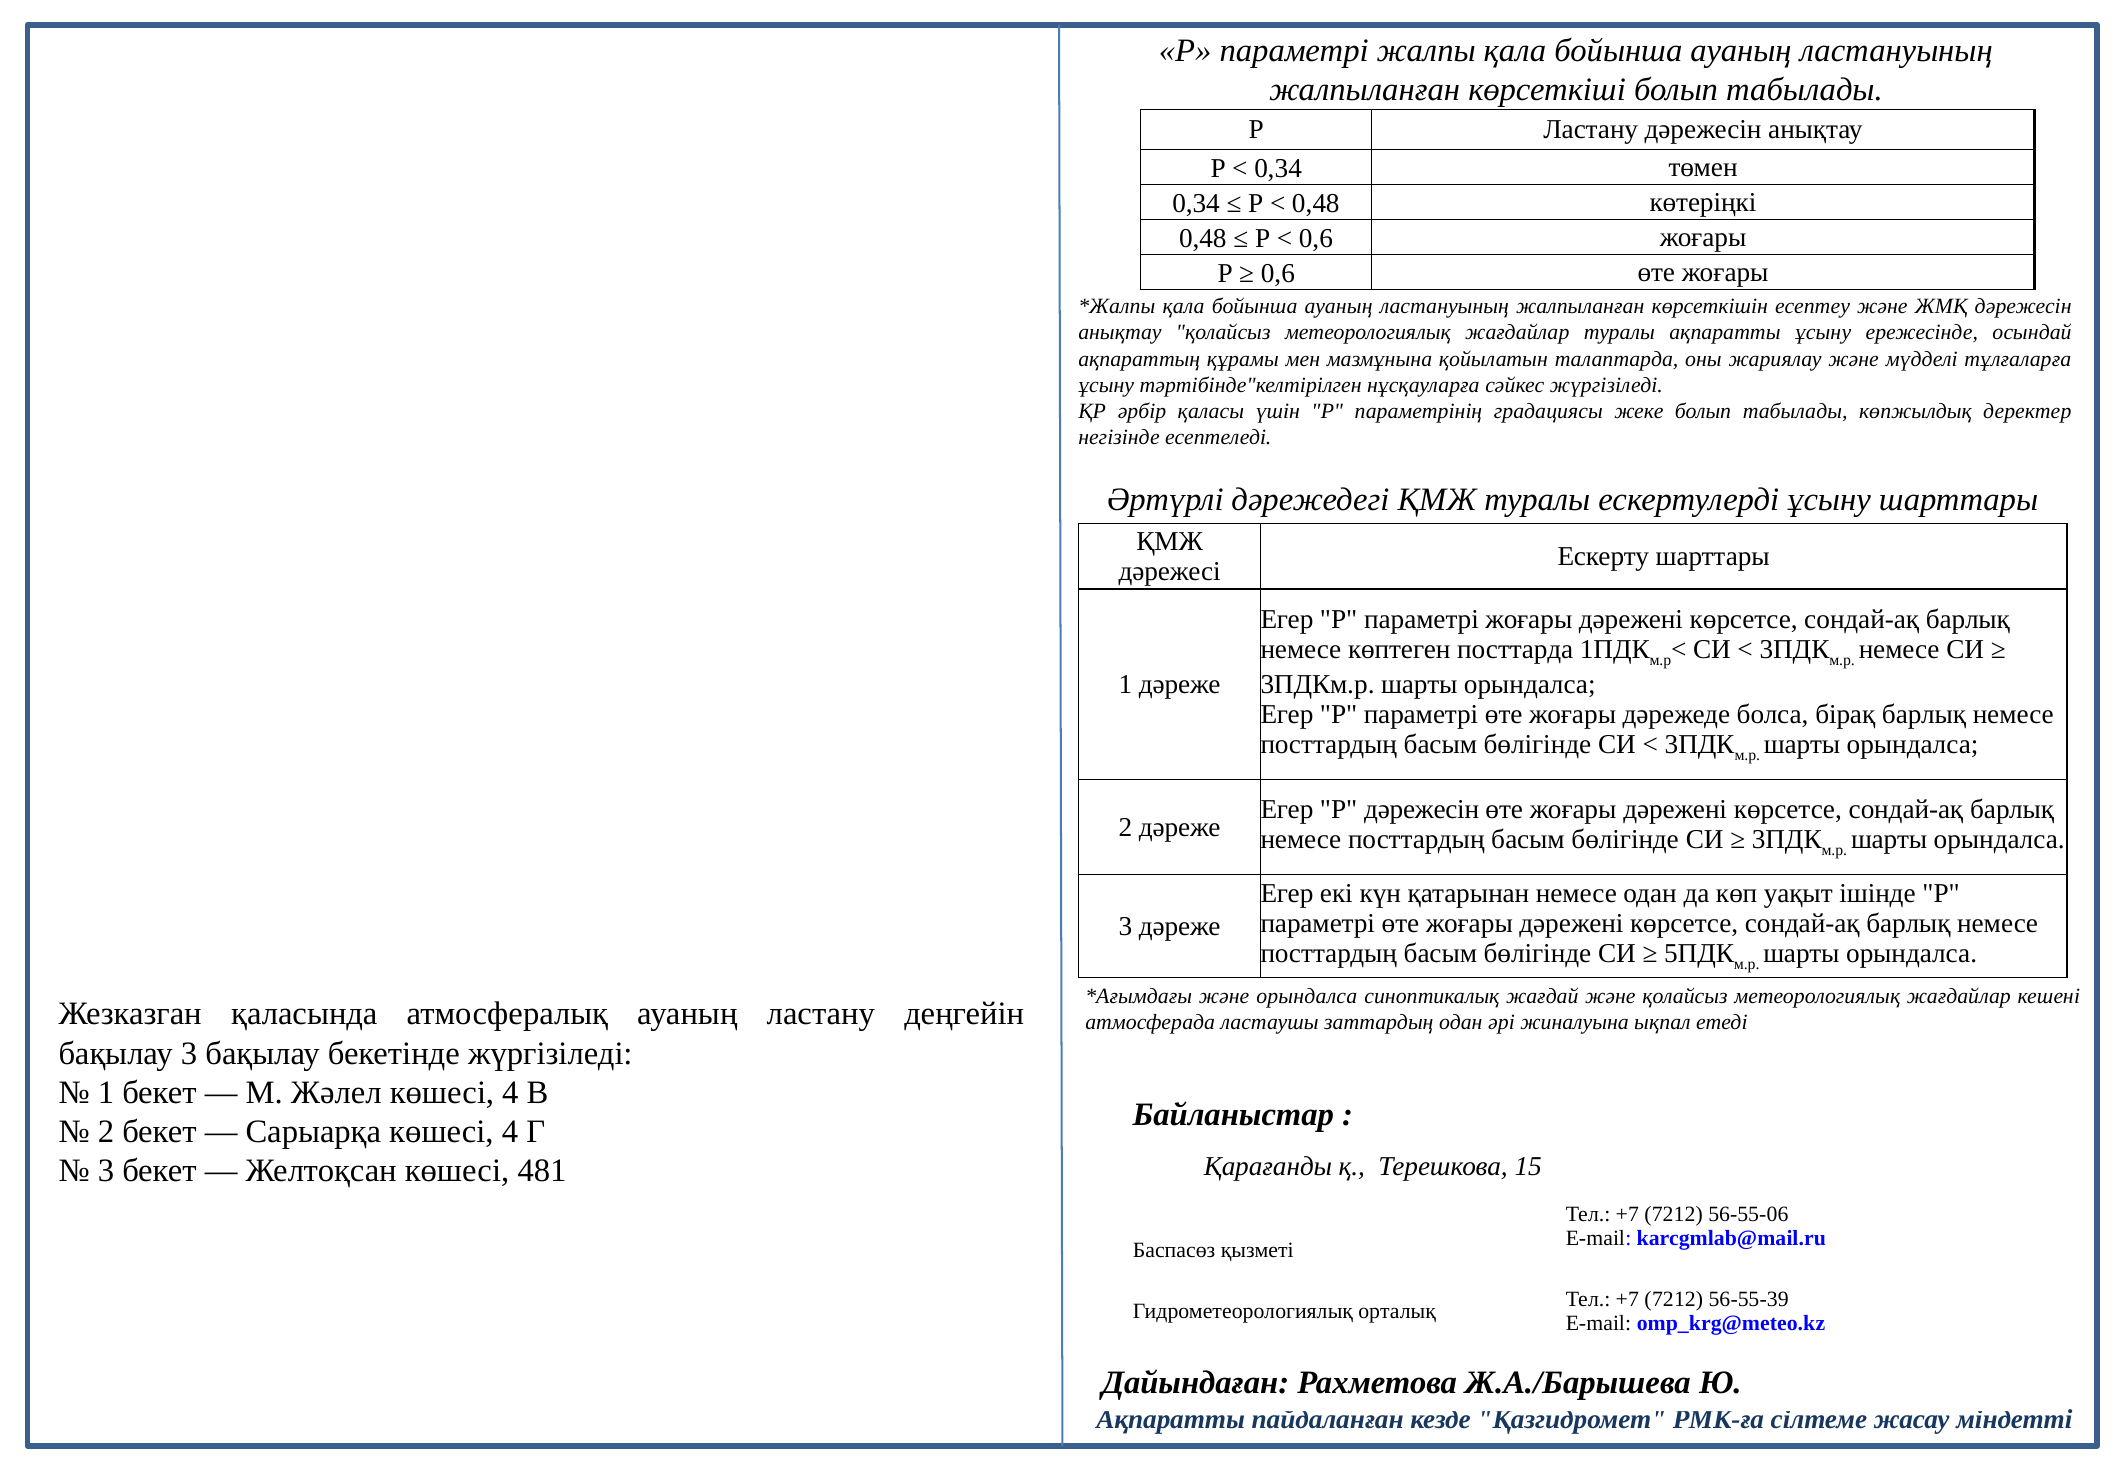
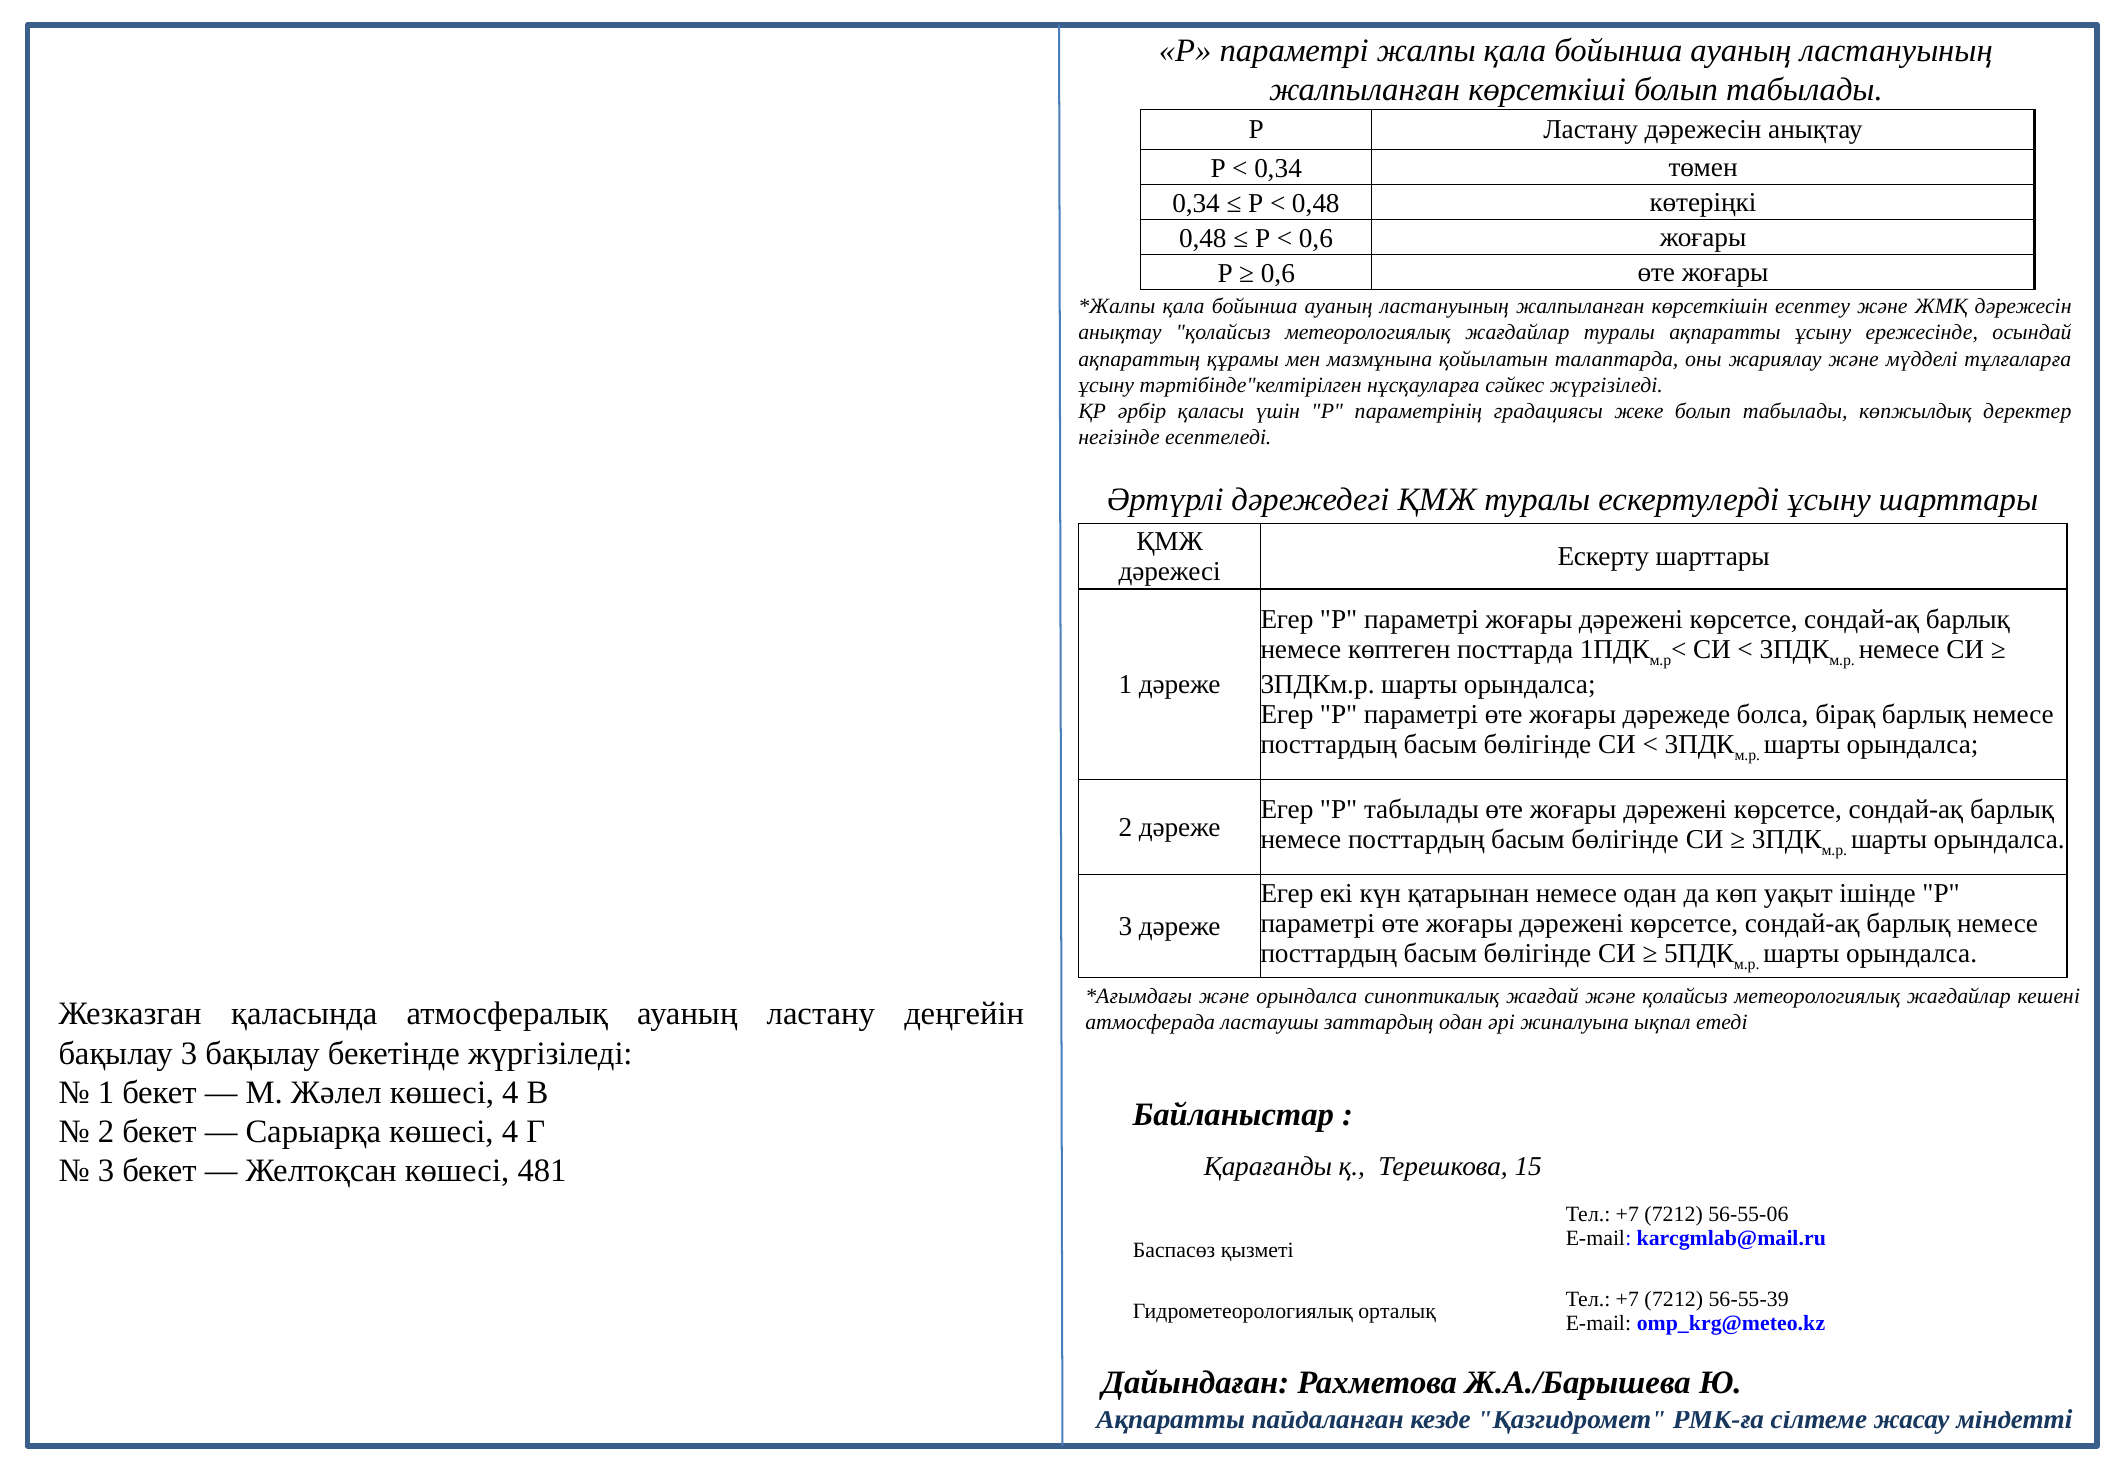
Р дәрежесін: дәрежесін -> табылады
